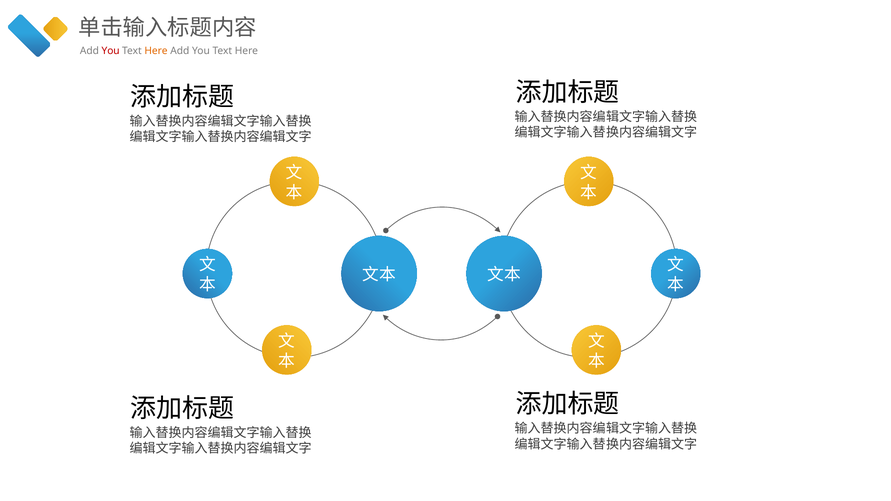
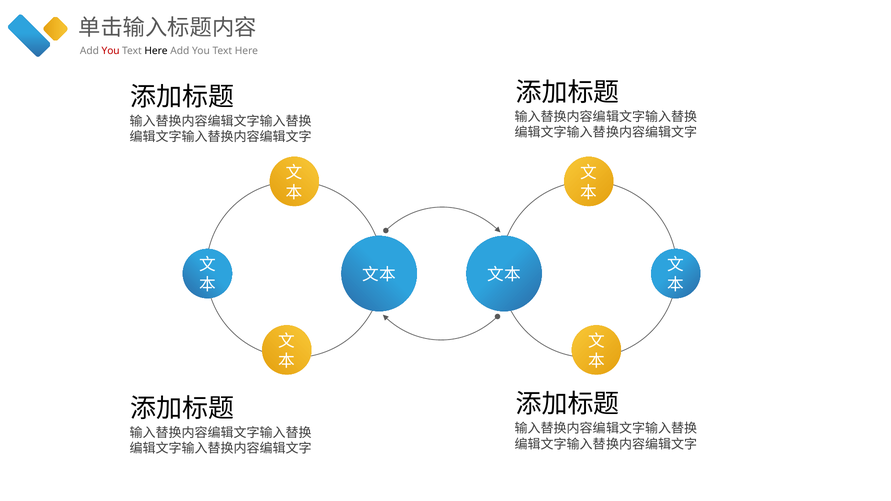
Here at (156, 51) colour: orange -> black
